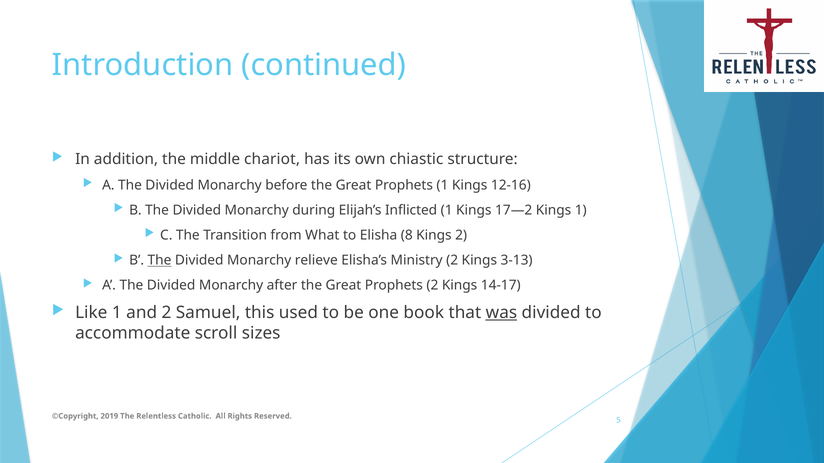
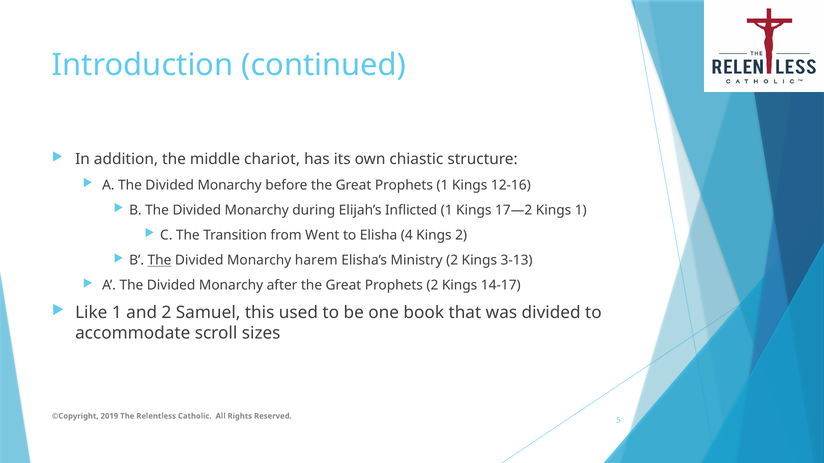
What: What -> Went
8: 8 -> 4
relieve: relieve -> harem
was underline: present -> none
